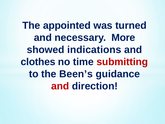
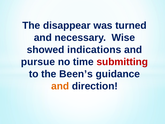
appointed: appointed -> disappear
More: More -> Wise
clothes: clothes -> pursue
and at (60, 86) colour: red -> orange
